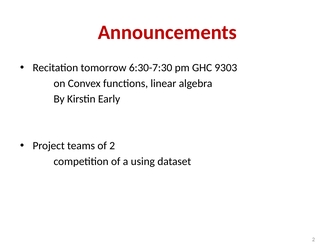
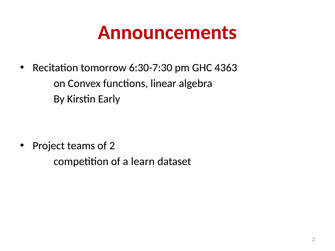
9303: 9303 -> 4363
using: using -> learn
